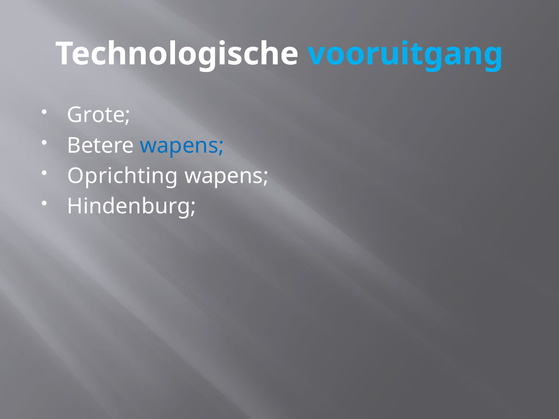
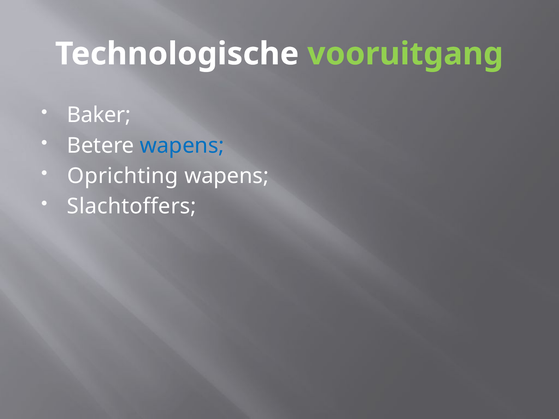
vooruitgang colour: light blue -> light green
Grote: Grote -> Baker
Hindenburg: Hindenburg -> Slachtoffers
